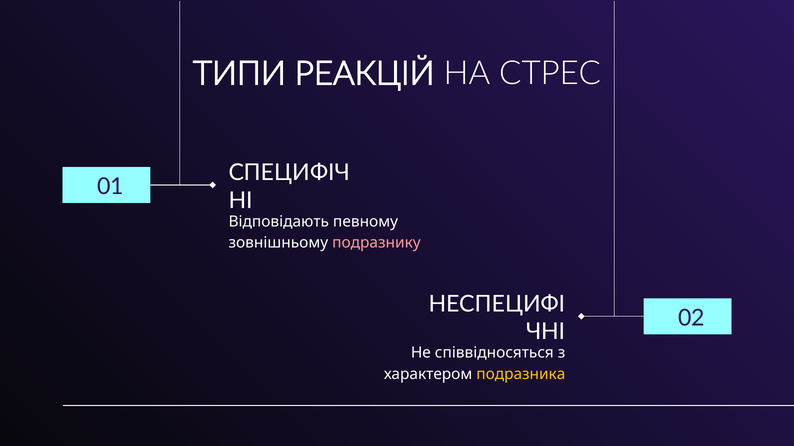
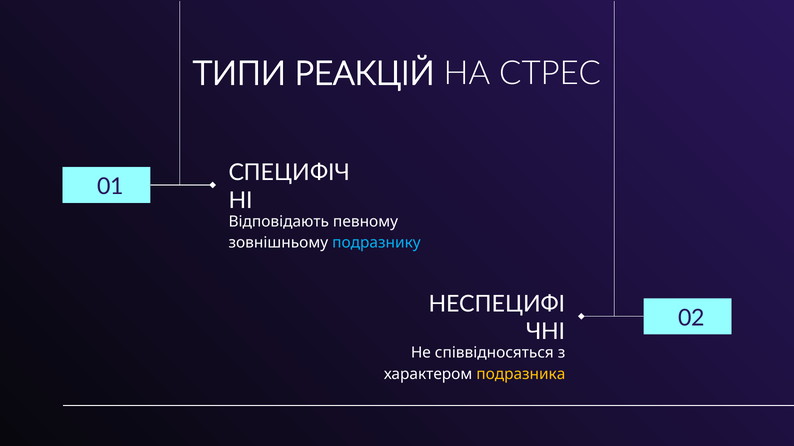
подразнику colour: pink -> light blue
